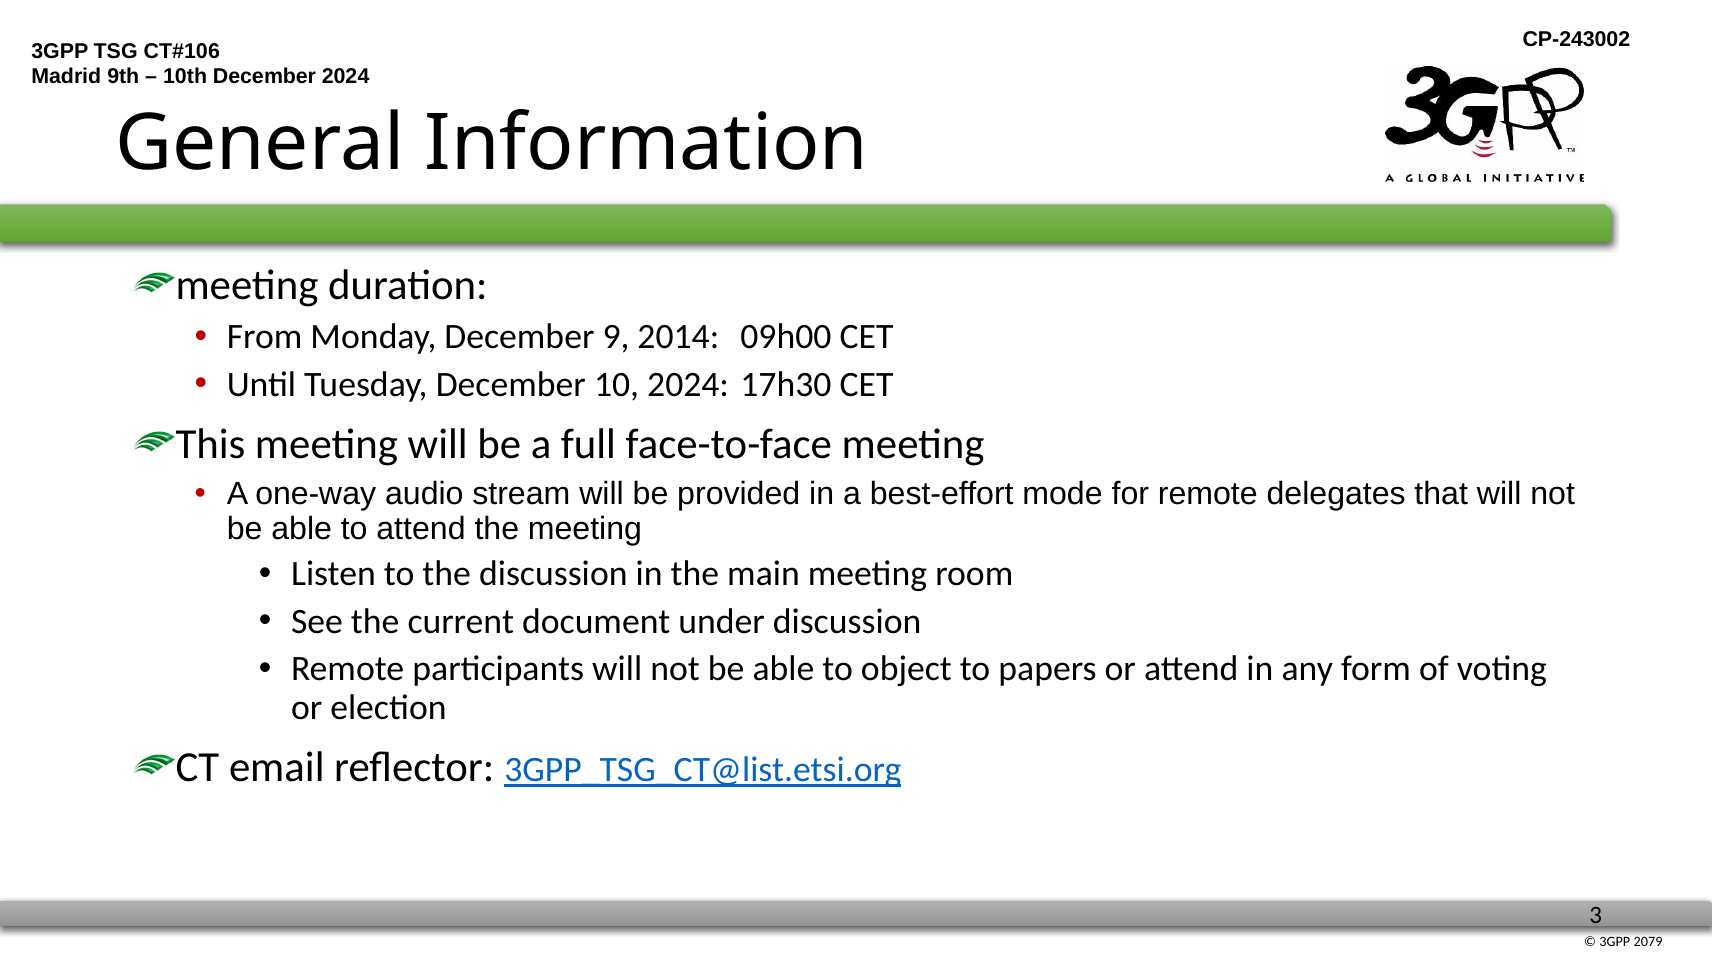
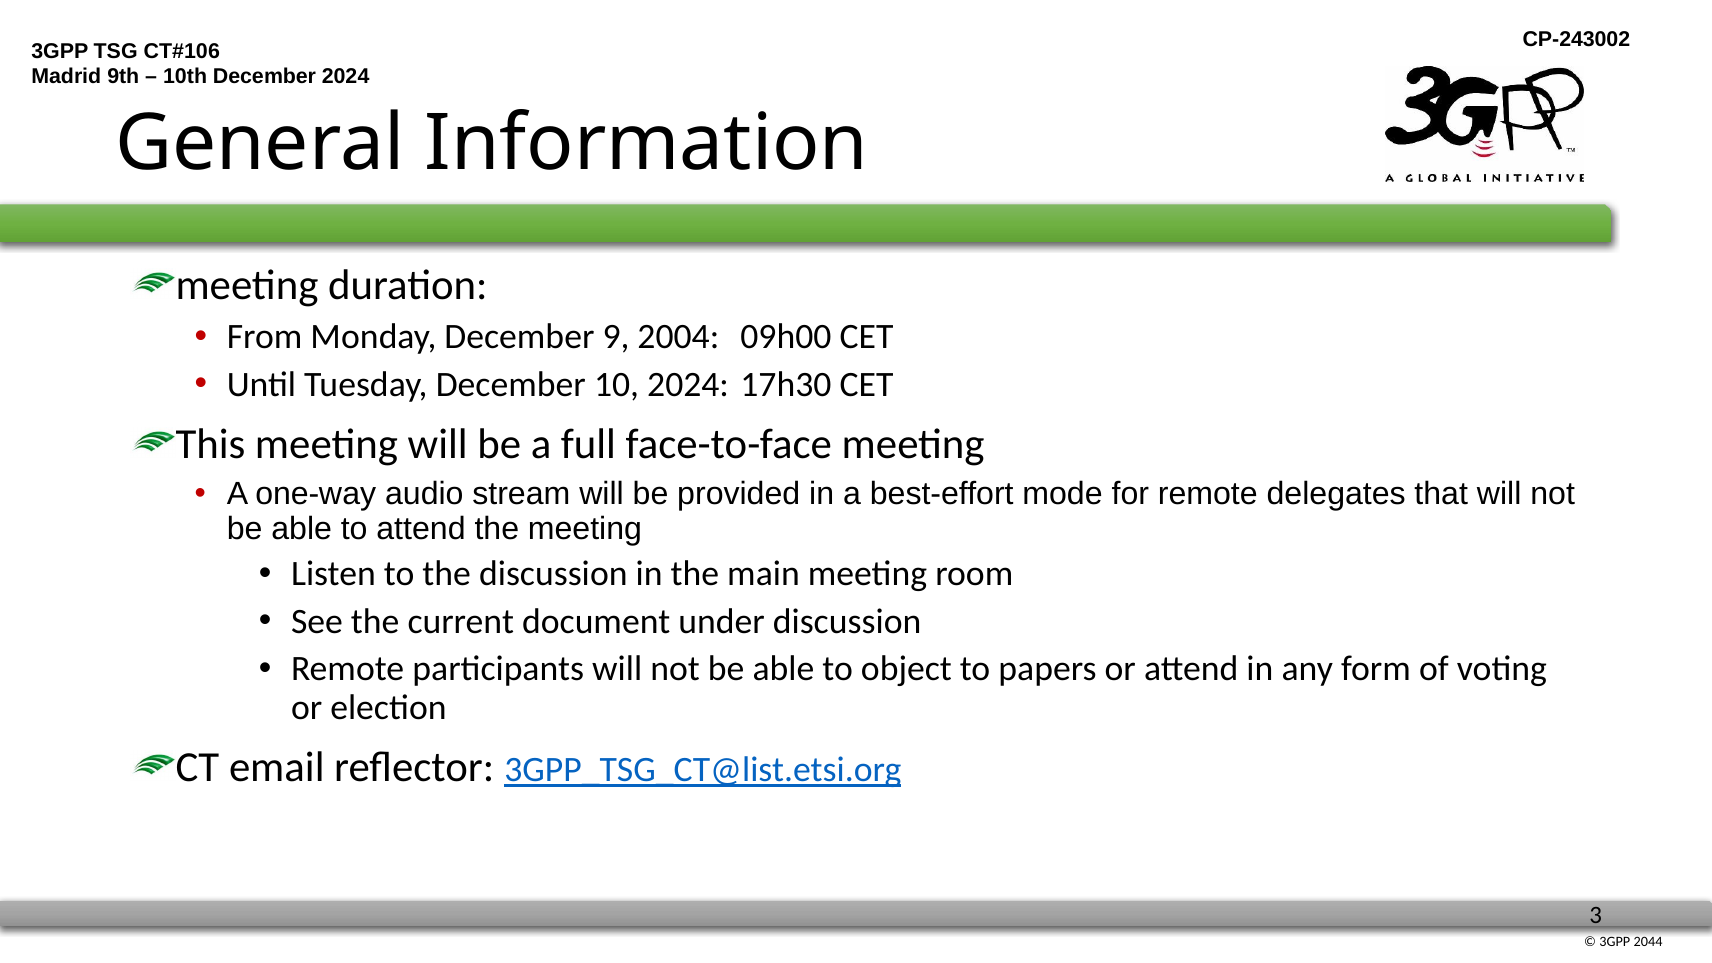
2014: 2014 -> 2004
2079: 2079 -> 2044
